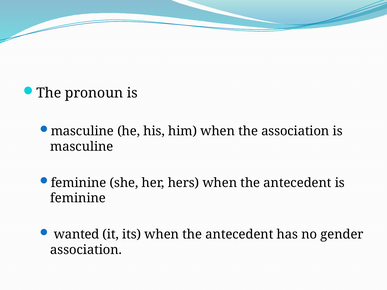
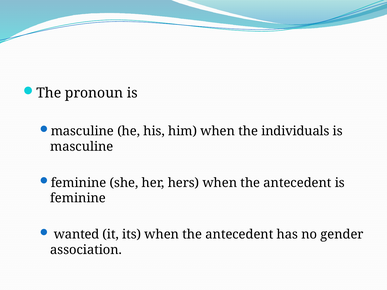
the association: association -> individuals
